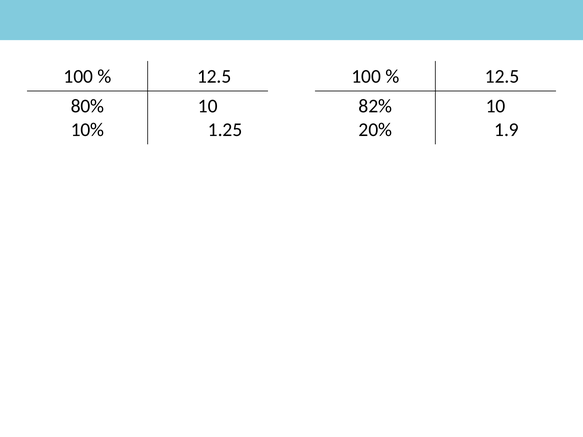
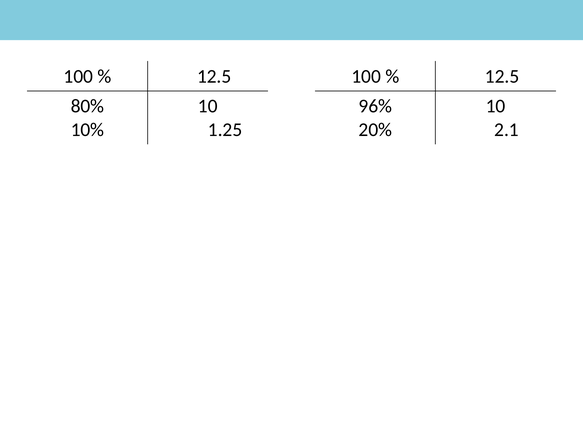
82%: 82% -> 96%
1.9: 1.9 -> 2.1
